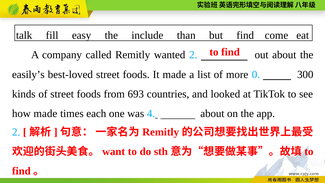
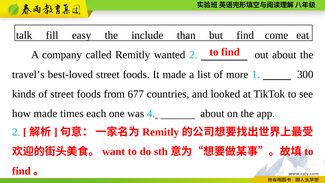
easily’s: easily’s -> travel’s
0: 0 -> 1
693: 693 -> 677
